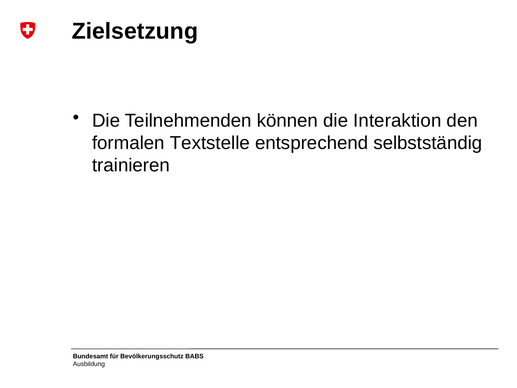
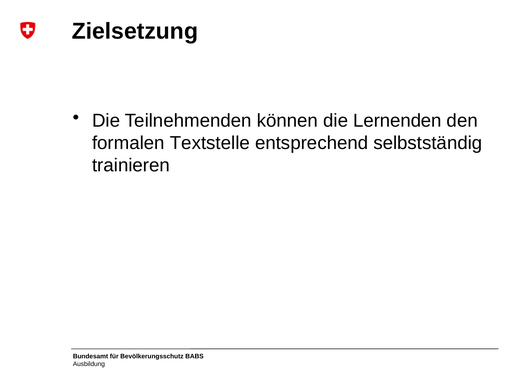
Interaktion: Interaktion -> Lernenden
